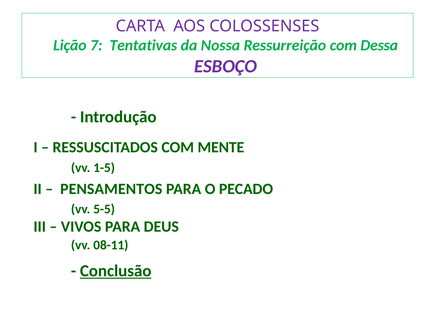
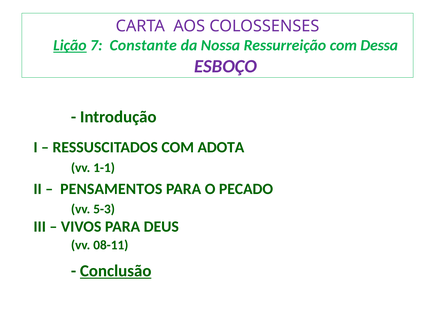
Lição underline: none -> present
Tentativas: Tentativas -> Constante
MENTE: MENTE -> ADOTA
1-5: 1-5 -> 1-1
5-5: 5-5 -> 5-3
